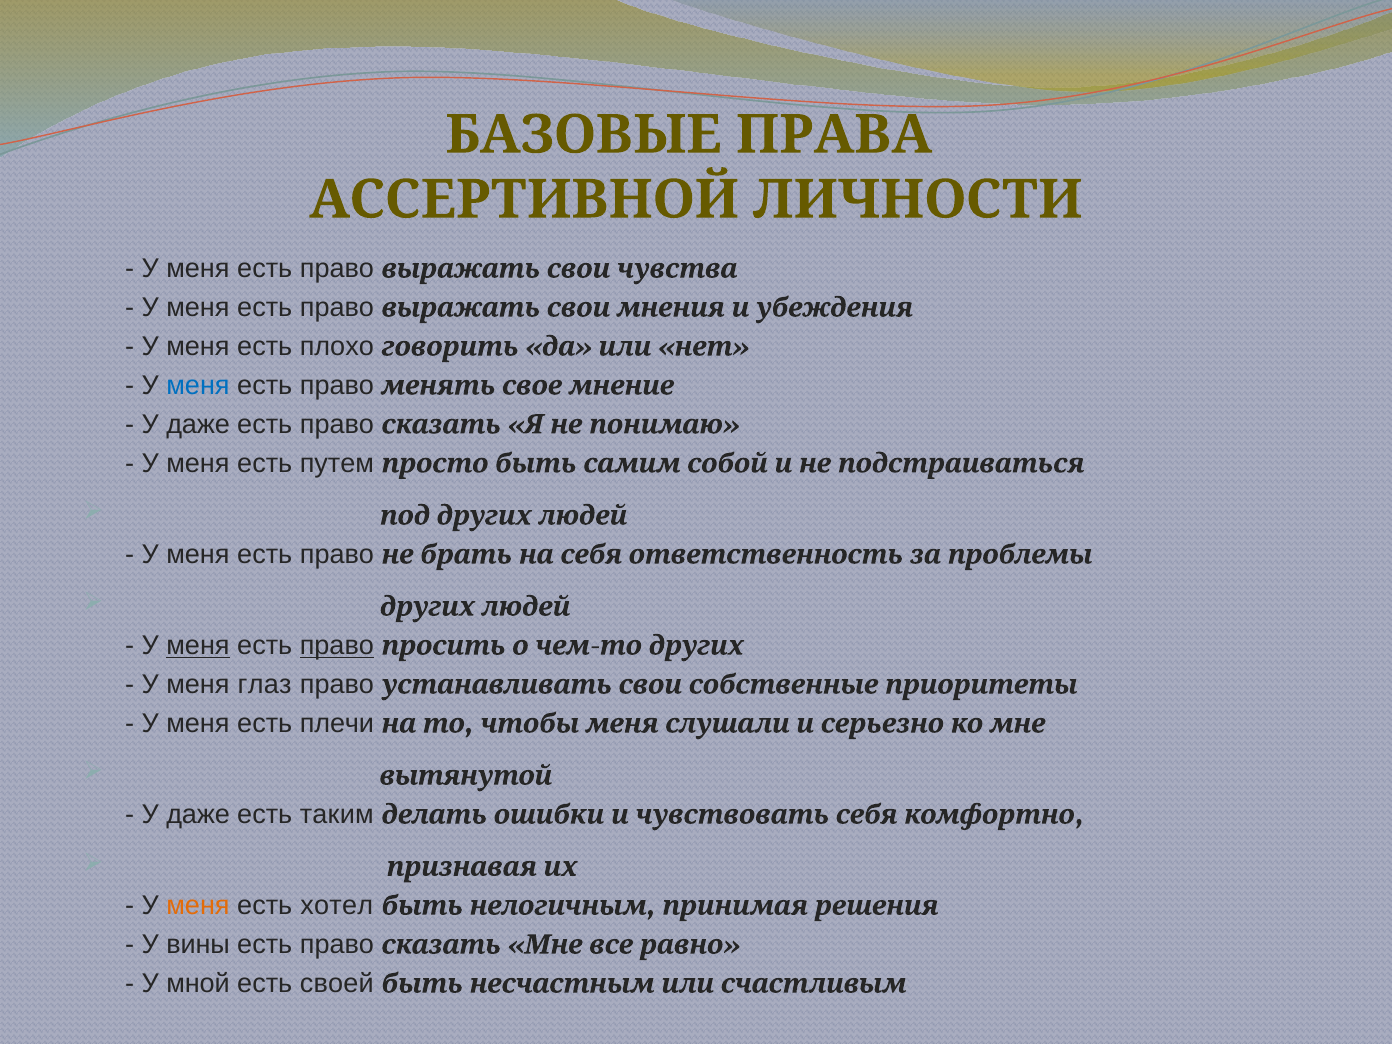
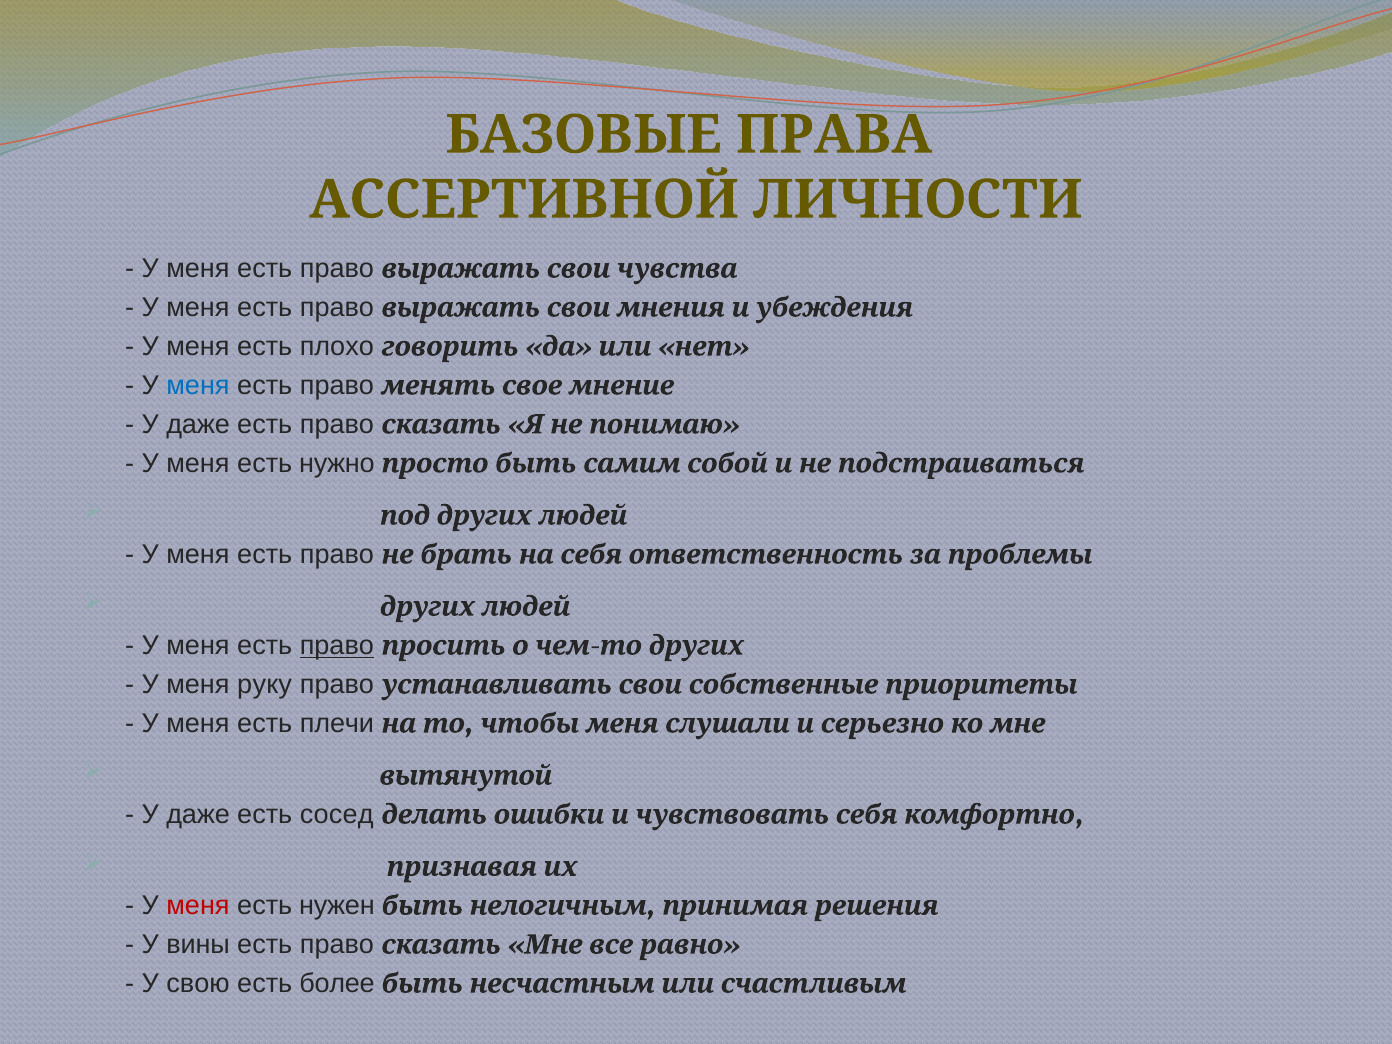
путем: путем -> нужно
меня at (198, 646) underline: present -> none
глаз: глаз -> руку
таким: таким -> сосед
меня at (198, 906) colour: orange -> red
хотел: хотел -> нужен
мной: мной -> свою
своей: своей -> более
